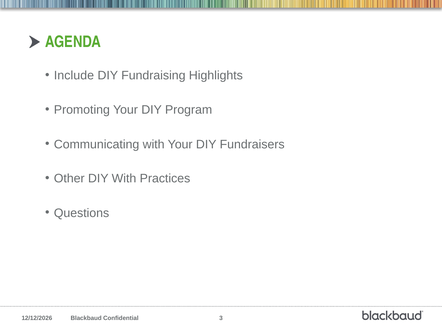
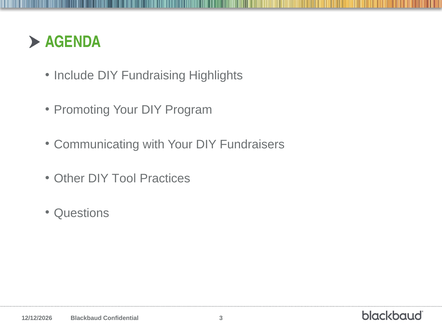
DIY With: With -> Tool
